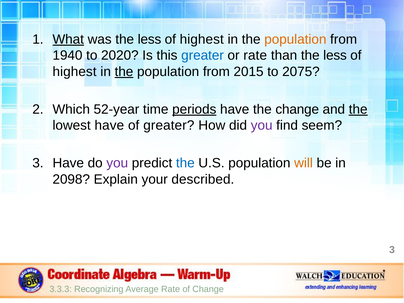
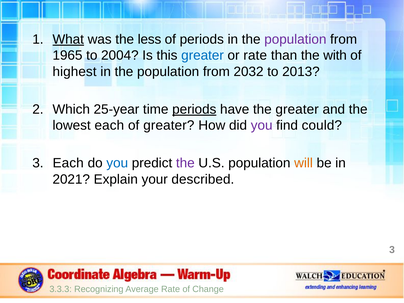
highest at (202, 39): highest -> periods
population at (295, 39) colour: orange -> purple
1940: 1940 -> 1965
2020: 2020 -> 2004
than the less: less -> with
the at (124, 72) underline: present -> none
2015: 2015 -> 2032
2075: 2075 -> 2013
52-year: 52-year -> 25-year
the change: change -> greater
the at (358, 109) underline: present -> none
lowest have: have -> each
seem: seem -> could
3 Have: Have -> Each
you at (117, 163) colour: purple -> blue
the at (185, 163) colour: blue -> purple
2098: 2098 -> 2021
